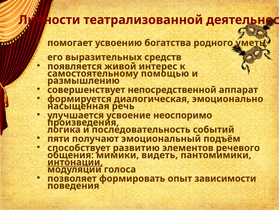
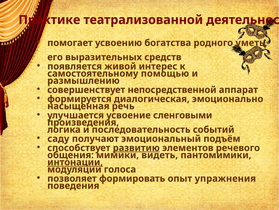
Личности: Личности -> Практике
неоспоримо: неоспоримо -> сленговыми
пяти: пяти -> саду
развитию underline: none -> present
зависимости: зависимости -> упражнения
